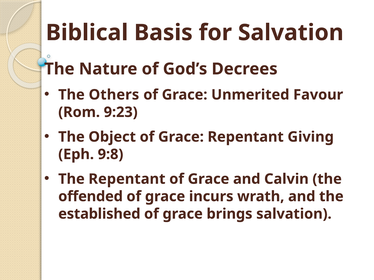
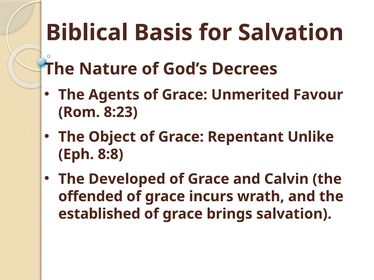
Others: Others -> Agents
9:23: 9:23 -> 8:23
Giving: Giving -> Unlike
9:8: 9:8 -> 8:8
The Repentant: Repentant -> Developed
